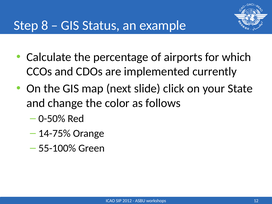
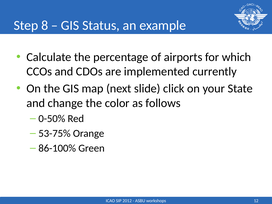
14-75%: 14-75% -> 53-75%
55-100%: 55-100% -> 86-100%
